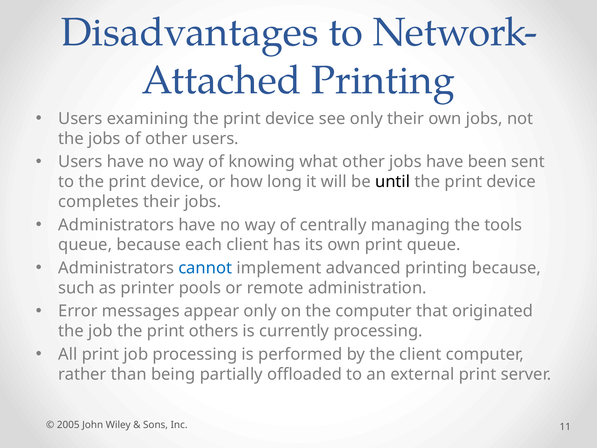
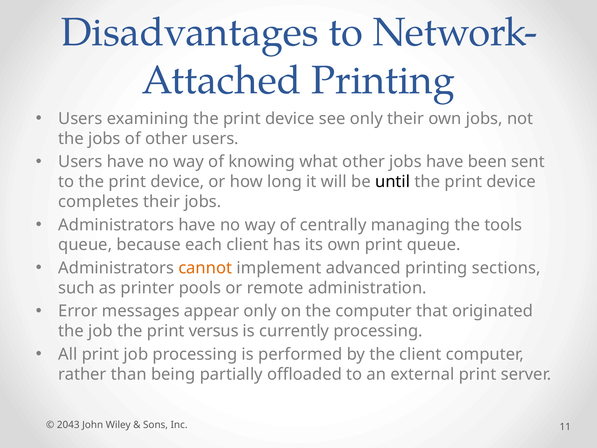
cannot colour: blue -> orange
printing because: because -> sections
others: others -> versus
2005: 2005 -> 2043
